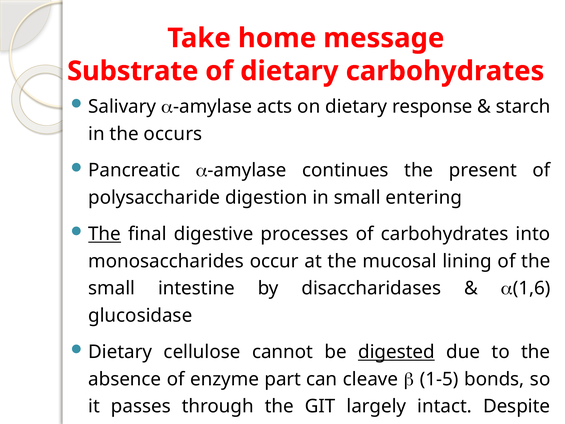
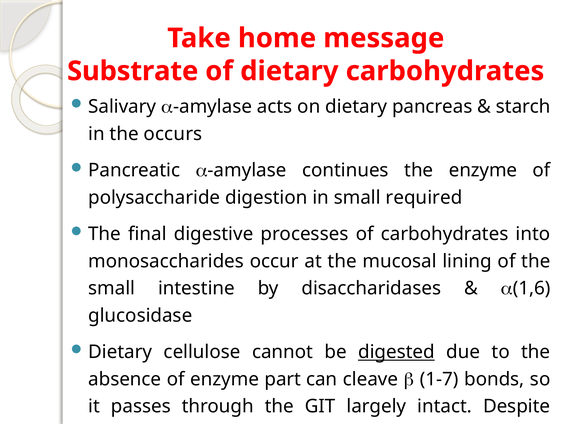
response: response -> pancreas
the present: present -> enzyme
entering: entering -> required
The at (105, 234) underline: present -> none
1-5: 1-5 -> 1-7
